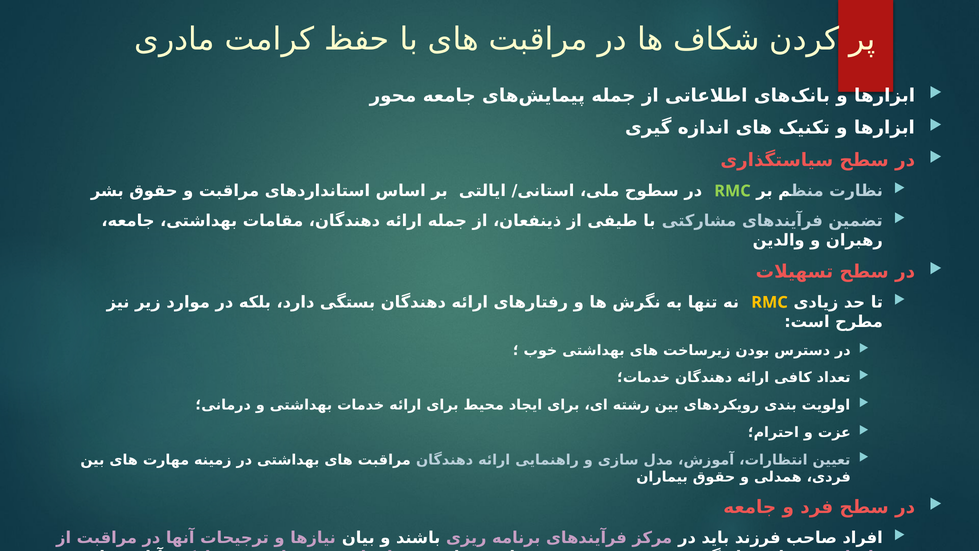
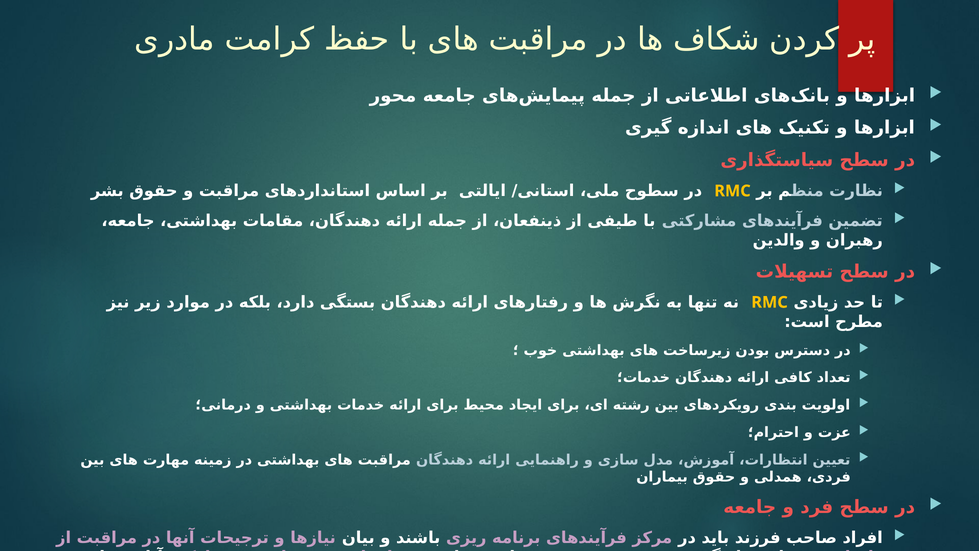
RMC at (732, 191) colour: light green -> yellow
